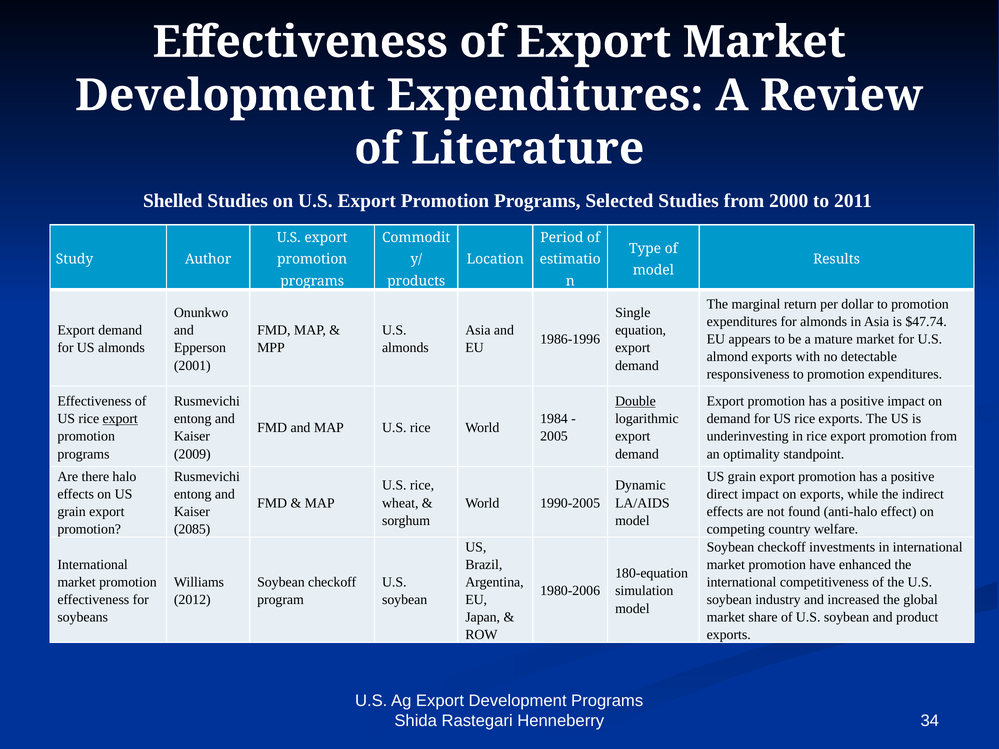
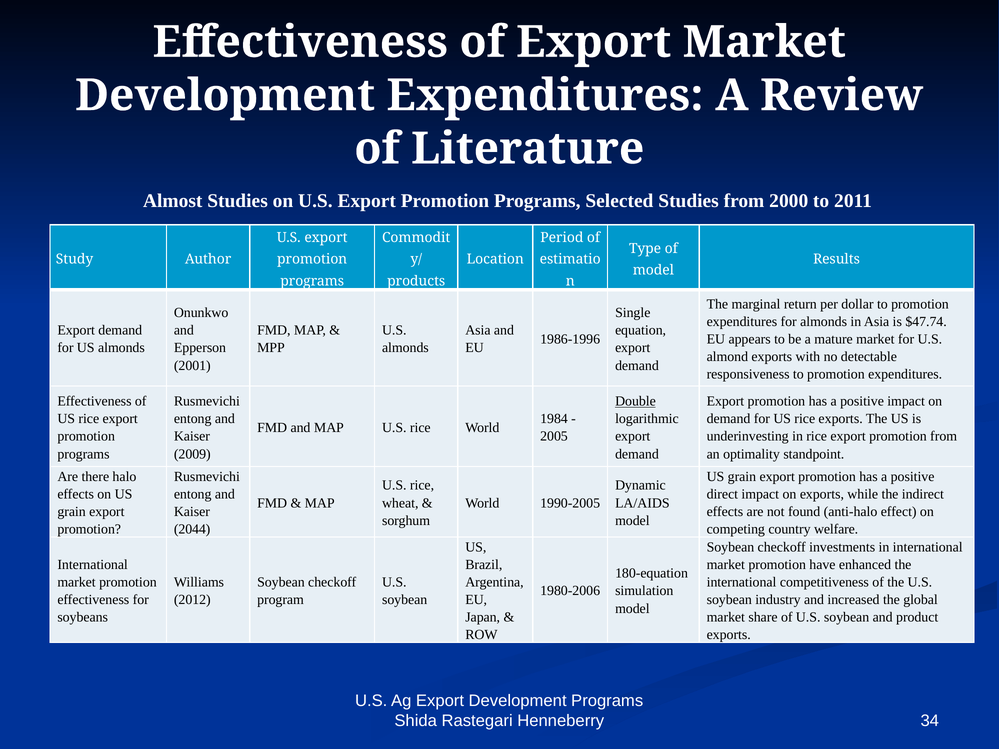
Shelled: Shelled -> Almost
export at (120, 419) underline: present -> none
2085: 2085 -> 2044
